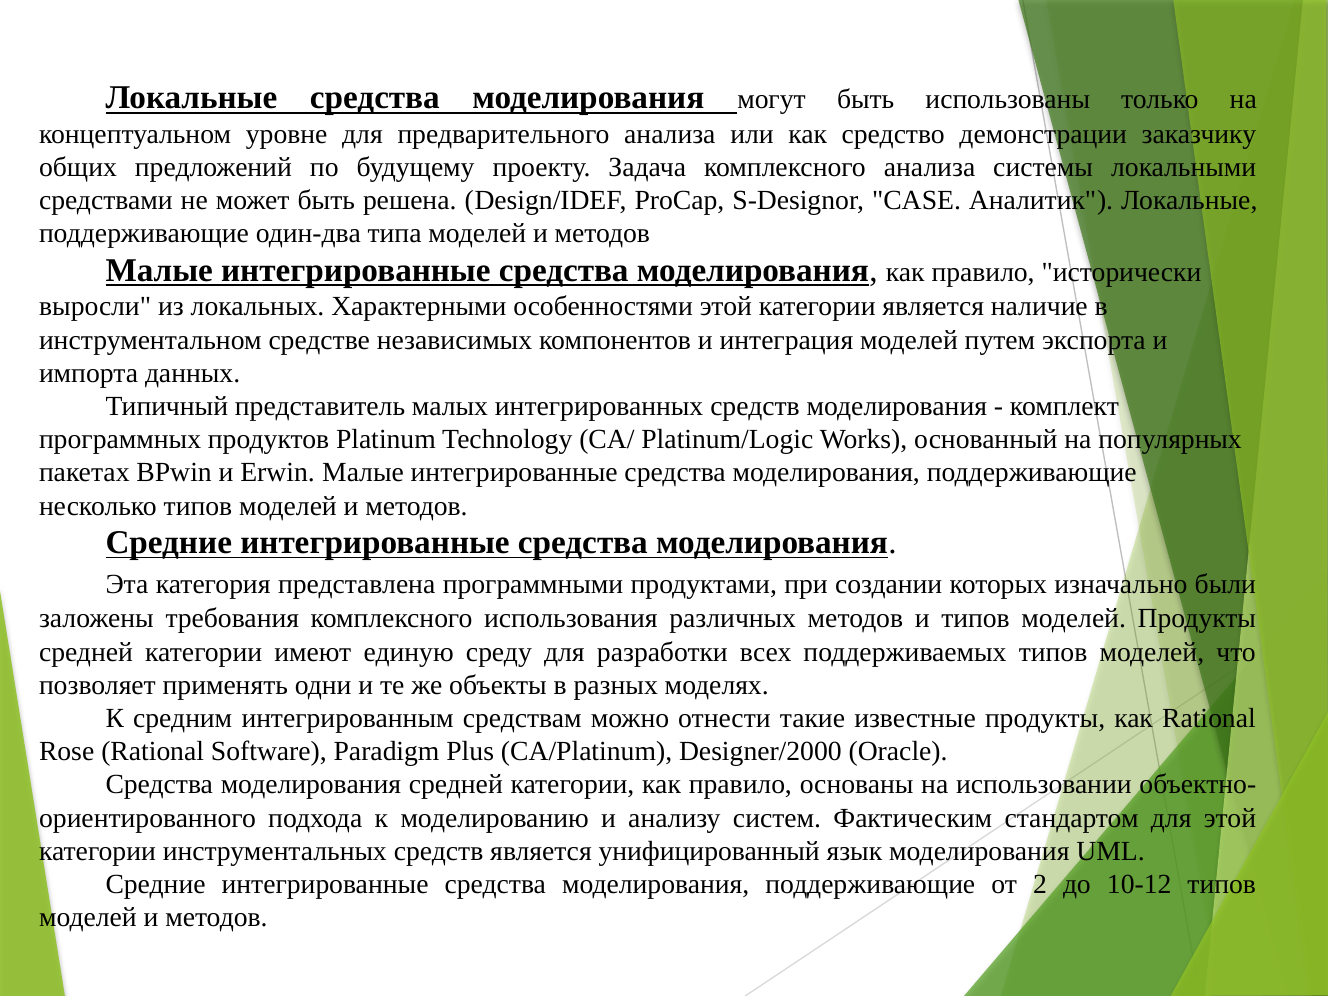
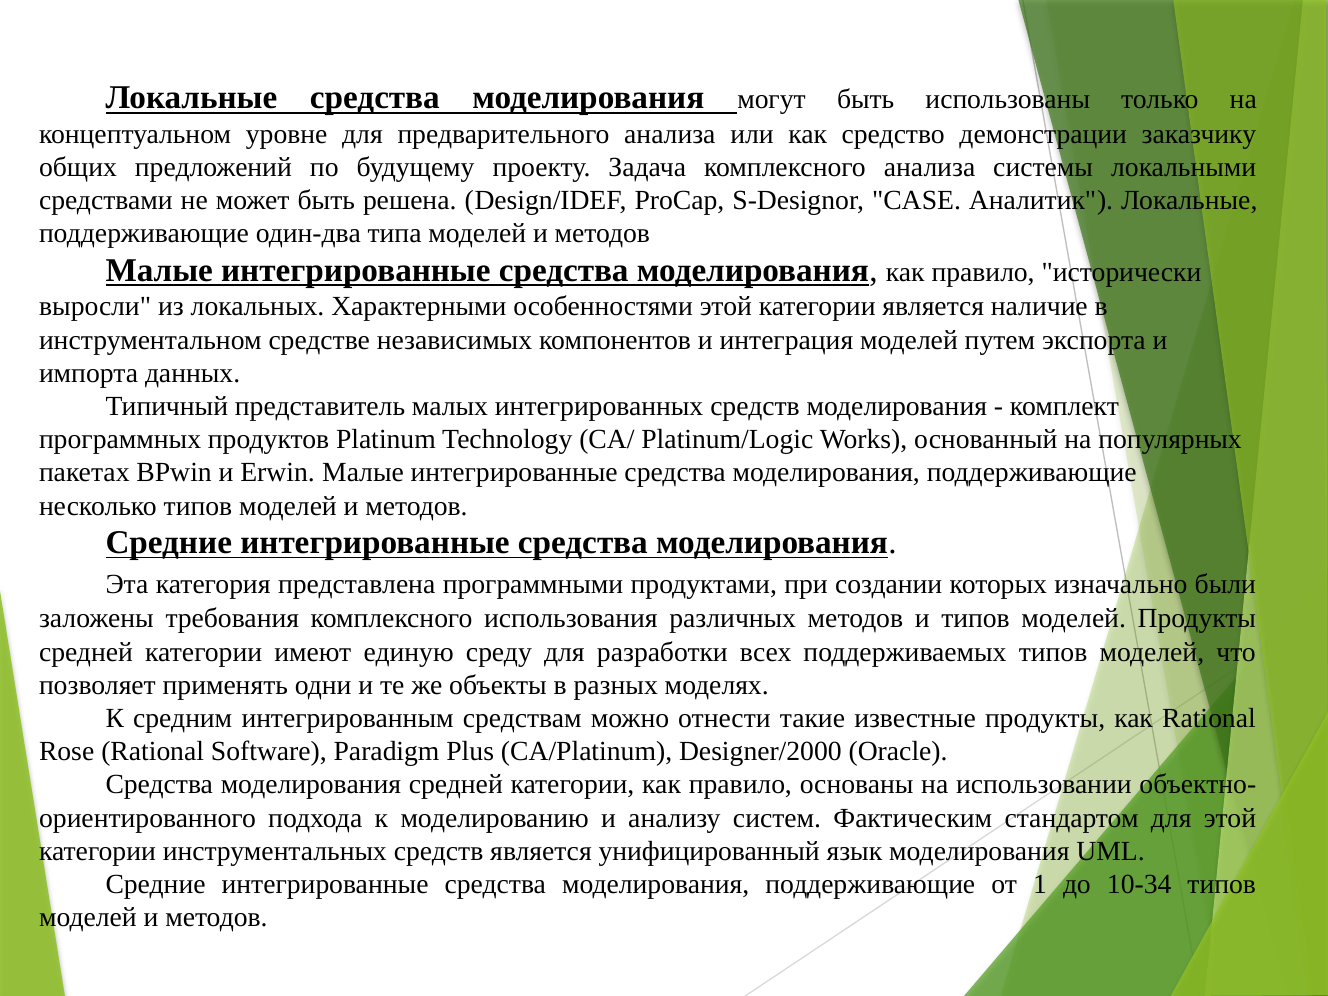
2: 2 -> 1
10-12: 10-12 -> 10-34
